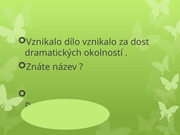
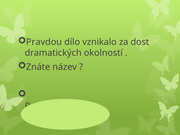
Vznikalo at (44, 42): Vznikalo -> Pravdou
